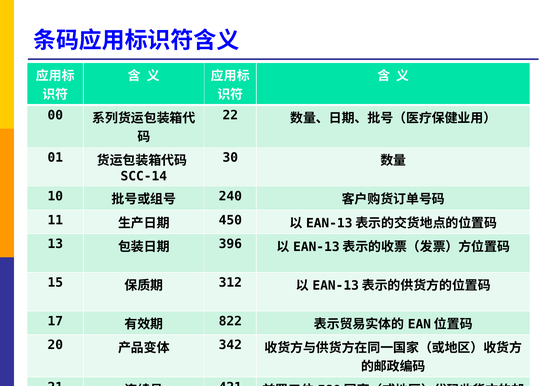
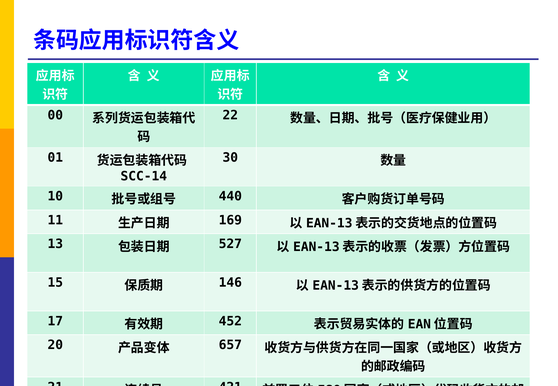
240: 240 -> 440
450: 450 -> 169
396: 396 -> 527
312: 312 -> 146
822: 822 -> 452
342: 342 -> 657
